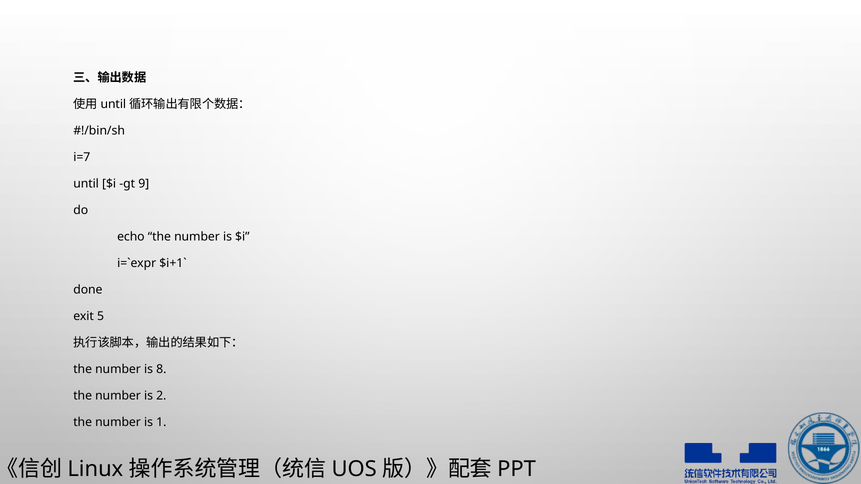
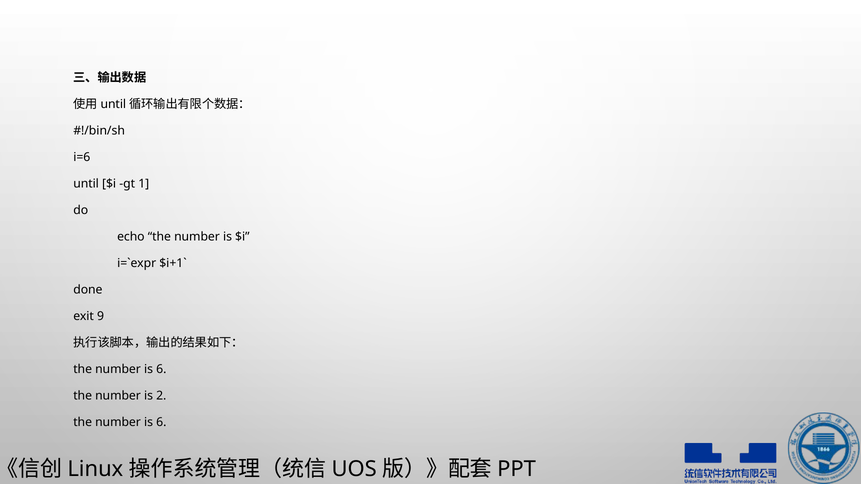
i=7: i=7 -> i=6
9: 9 -> 1
5: 5 -> 9
8 at (161, 370): 8 -> 6
1 at (161, 423): 1 -> 6
